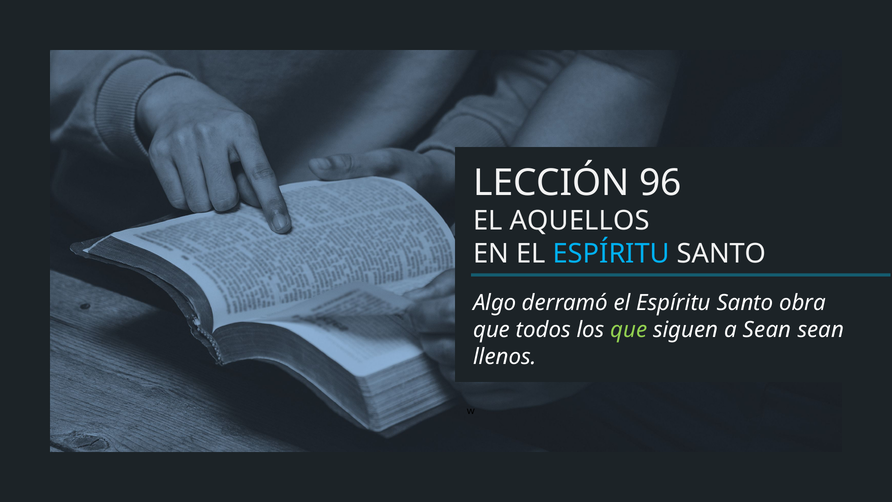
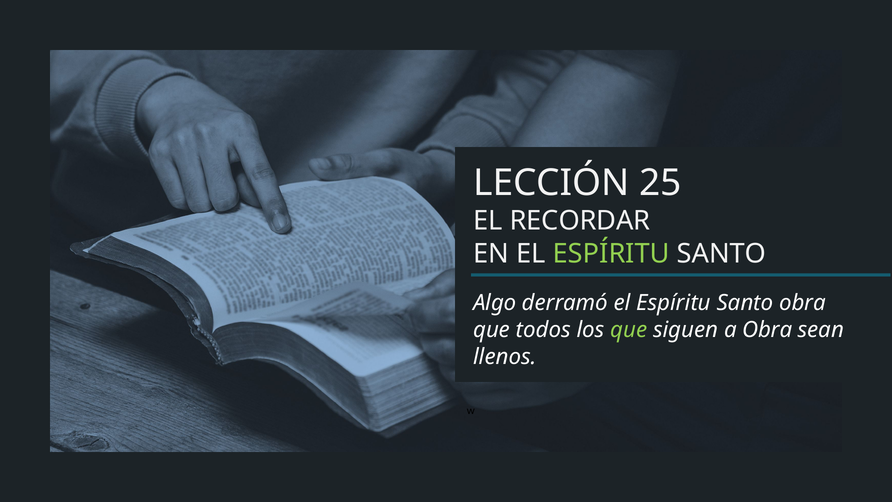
96: 96 -> 25
AQUELLOS: AQUELLOS -> RECORDAR
ESPÍRITU at (611, 253) colour: light blue -> light green
a Sean: Sean -> Obra
